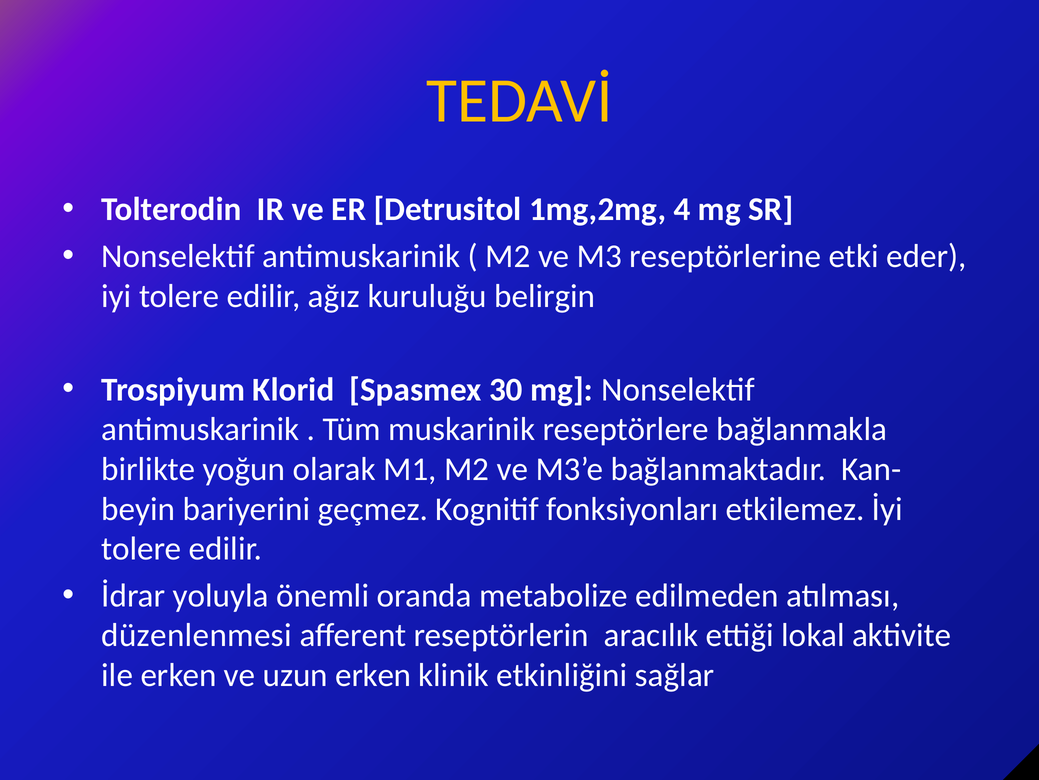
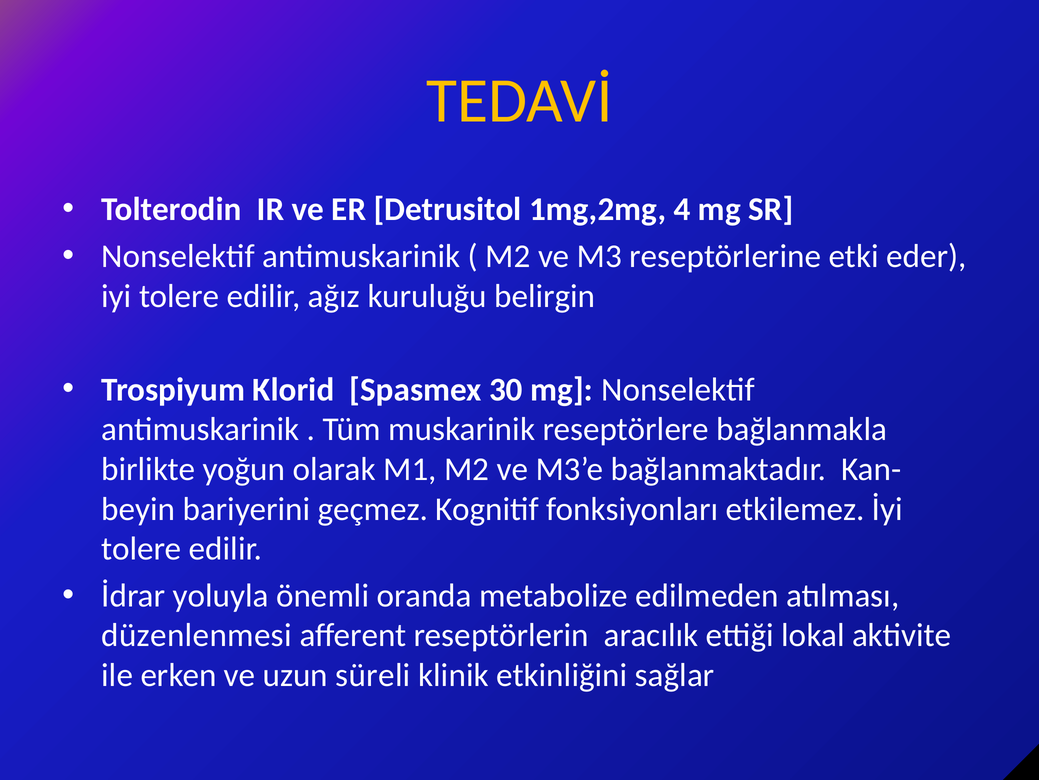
uzun erken: erken -> süreli
